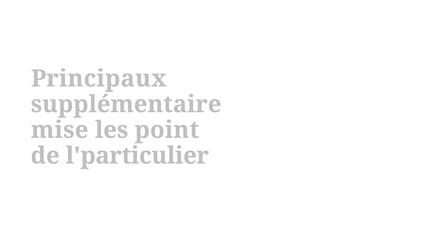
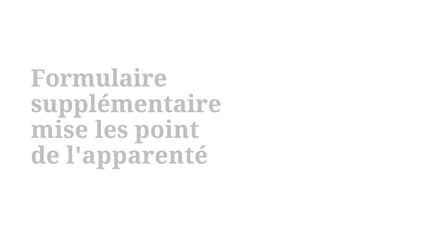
Principaux: Principaux -> Formulaire
l'particulier: l'particulier -> l'apparenté
